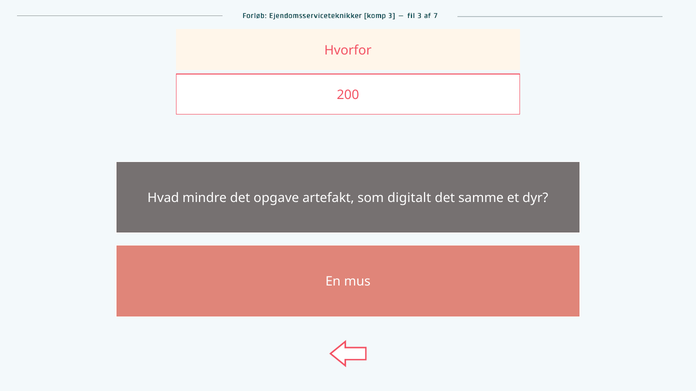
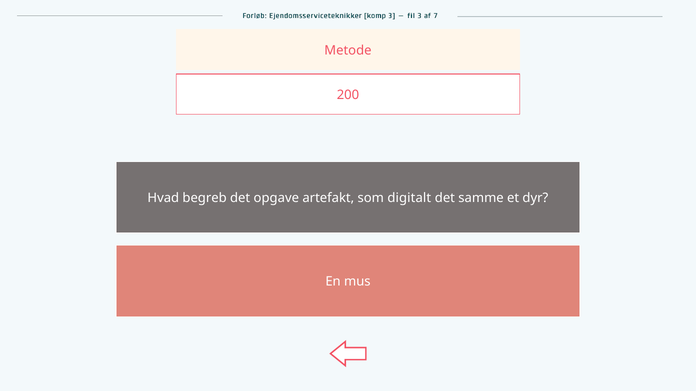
Hvorfor: Hvorfor -> Metode
mindre: mindre -> begreb
